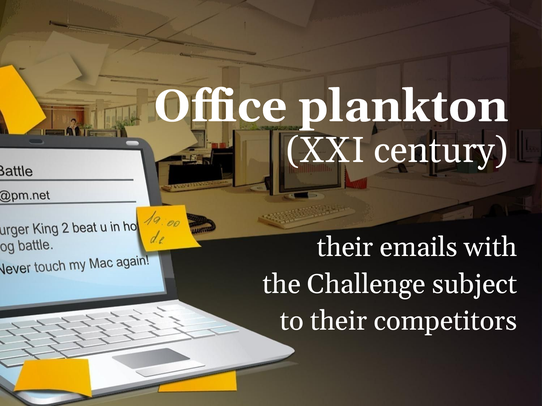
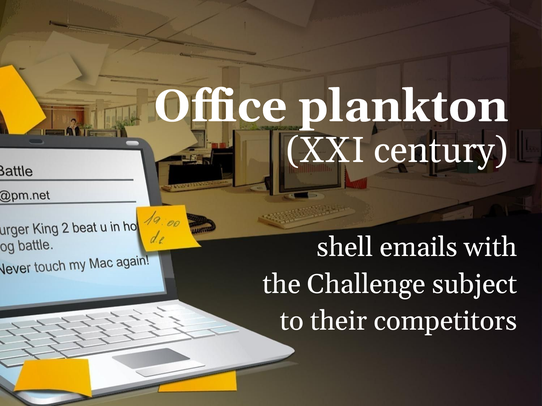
their at (345, 248): their -> shell
